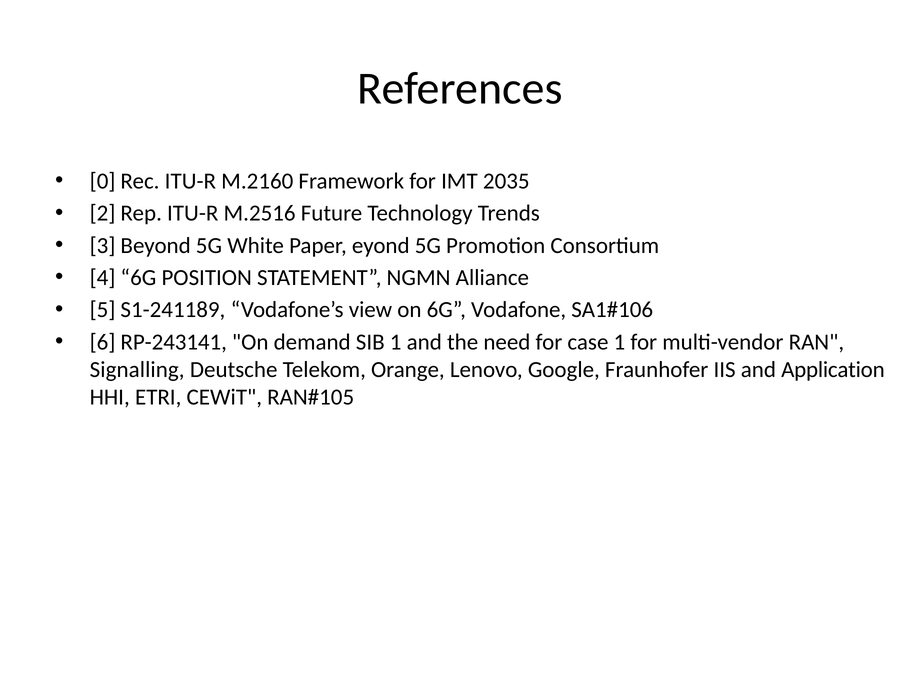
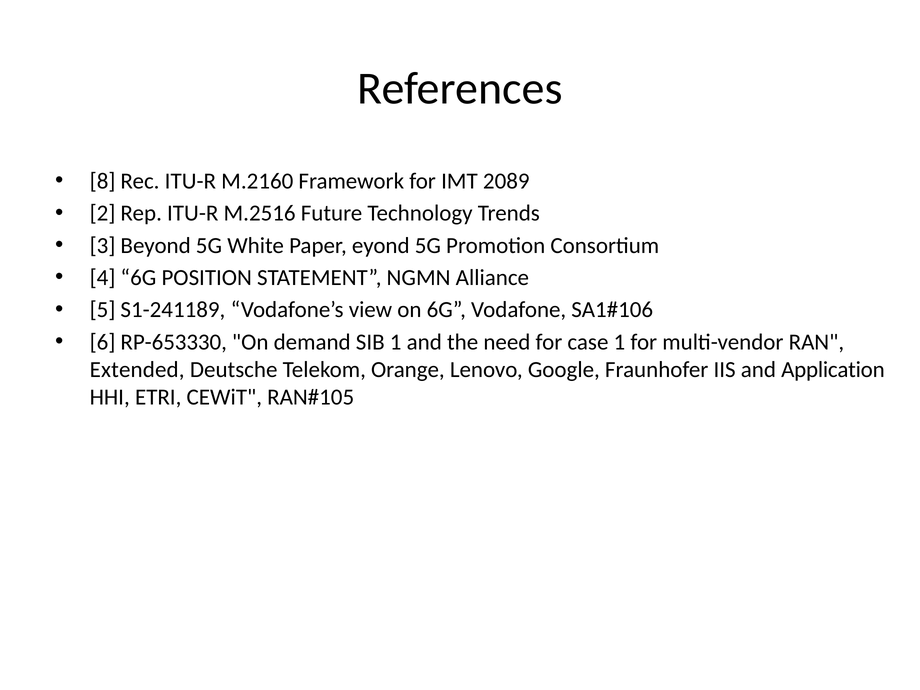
0: 0 -> 8
2035: 2035 -> 2089
RP-243141: RP-243141 -> RP-653330
Signalling: Signalling -> Extended
